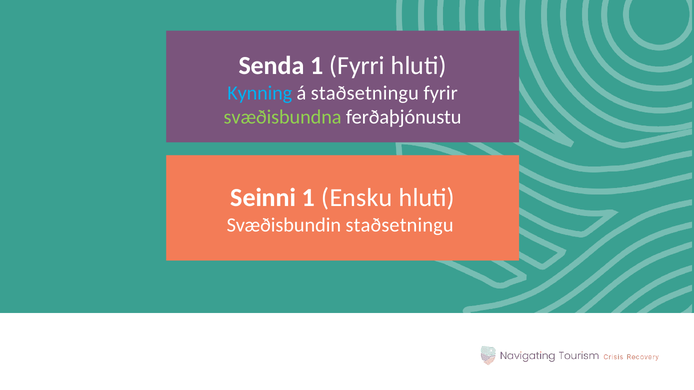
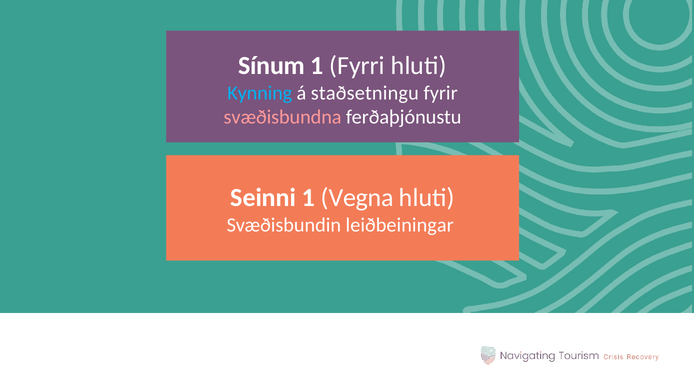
Senda: Senda -> Sínum
svæðisbundna colour: light green -> pink
Ensku: Ensku -> Vegna
Svæðisbundin staðsetningu: staðsetningu -> leiðbeiningar
